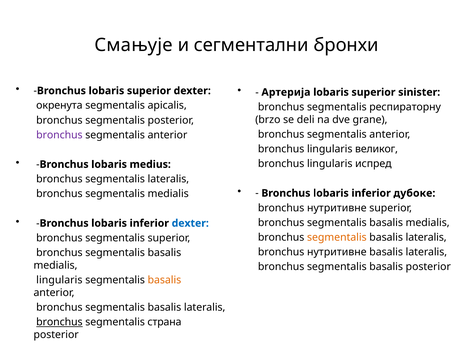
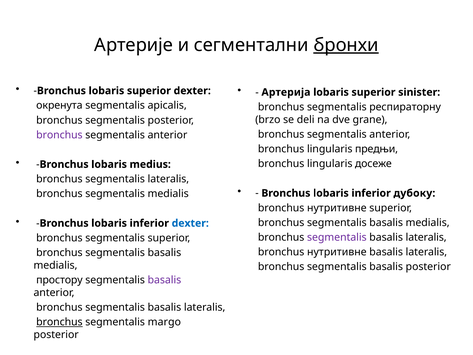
Смањује: Смањује -> Артерије
бронхи underline: none -> present
великог: великог -> предњи
испред: испред -> досеже
дубоке: дубоке -> дубоку
segmentalis at (337, 237) colour: orange -> purple
lingularis at (59, 280): lingularis -> простору
basalis at (164, 280) colour: orange -> purple
страна: страна -> margo
